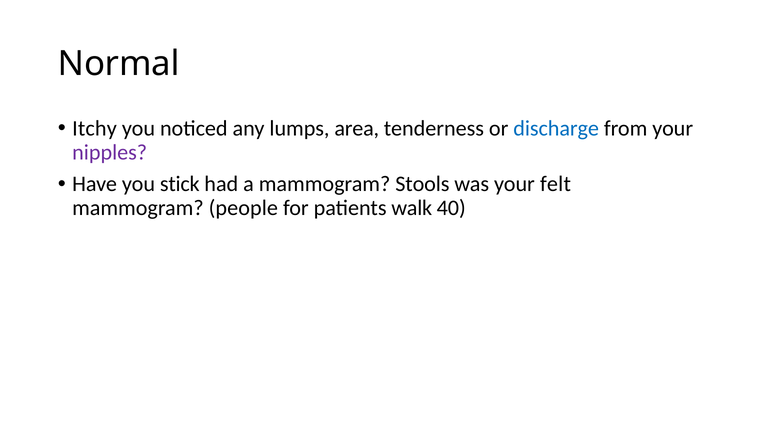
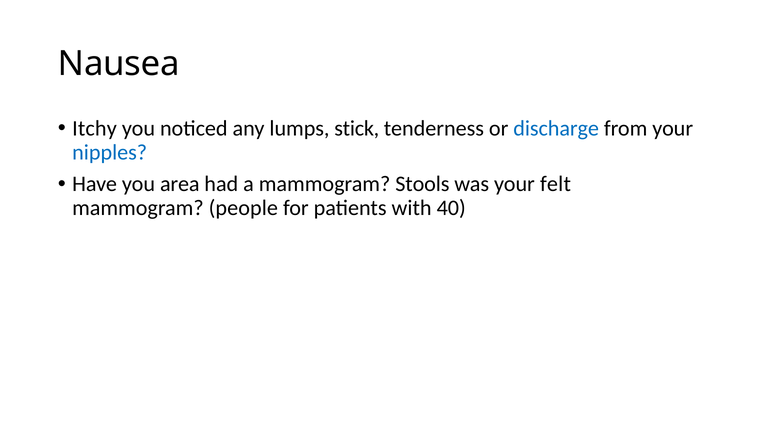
Normal: Normal -> Nausea
area: area -> stick
nipples colour: purple -> blue
stick: stick -> area
walk: walk -> with
